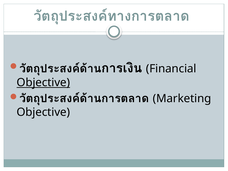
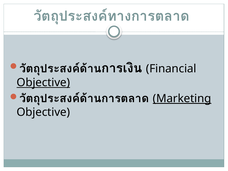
Marketing underline: none -> present
